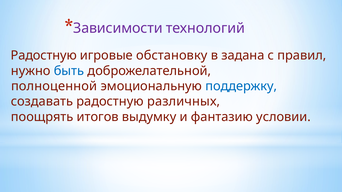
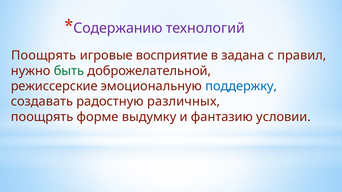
Зависимости: Зависимости -> Содержанию
Радостную at (44, 56): Радостную -> Поощрять
обстановку: обстановку -> восприятие
быть colour: blue -> green
полноценной: полноценной -> режиссерские
итогов: итогов -> форме
